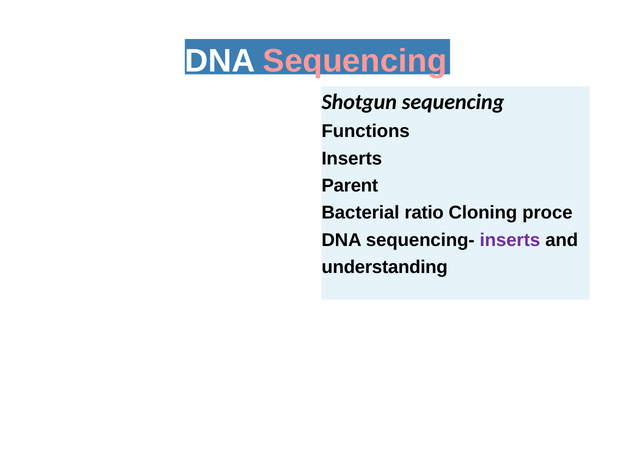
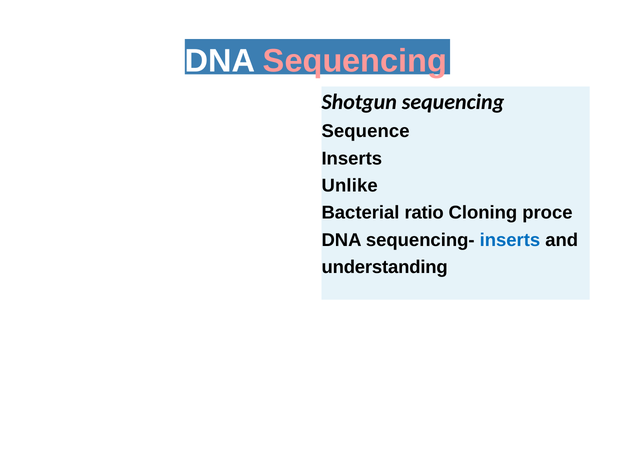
Functions: Functions -> Sequence
Parent: Parent -> Unlike
inserts at (510, 240) colour: purple -> blue
